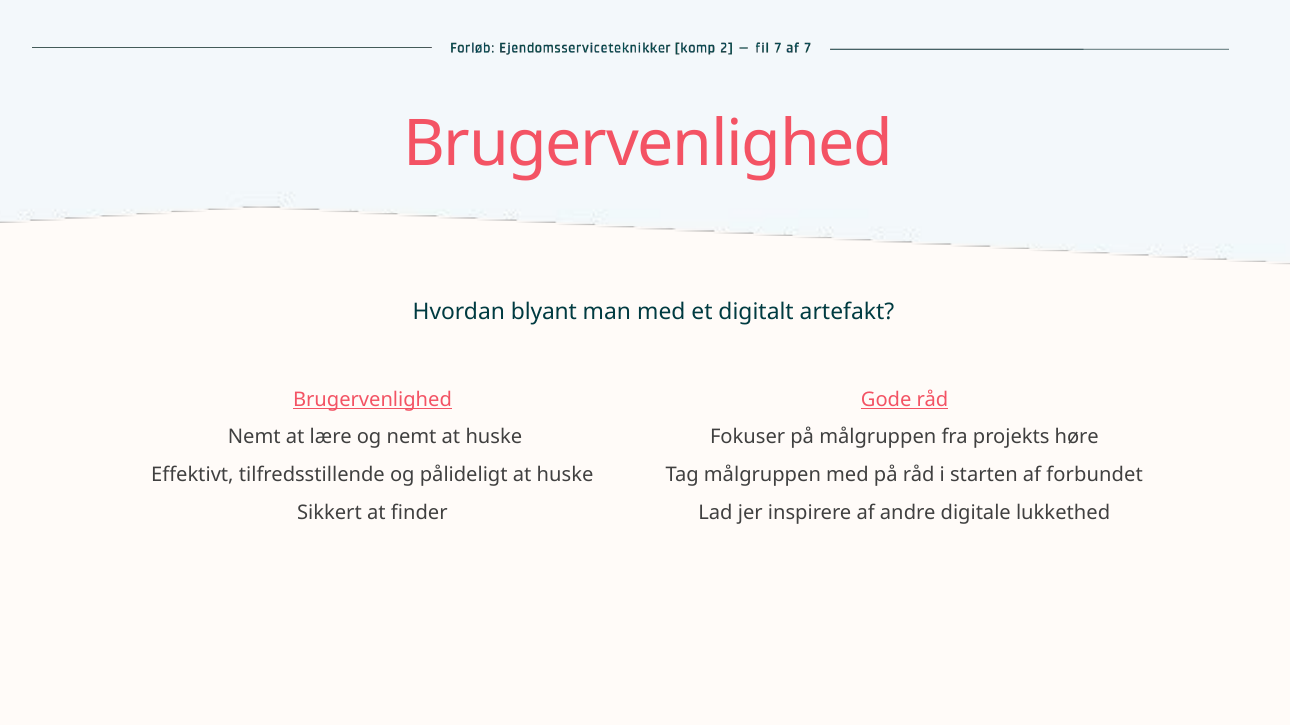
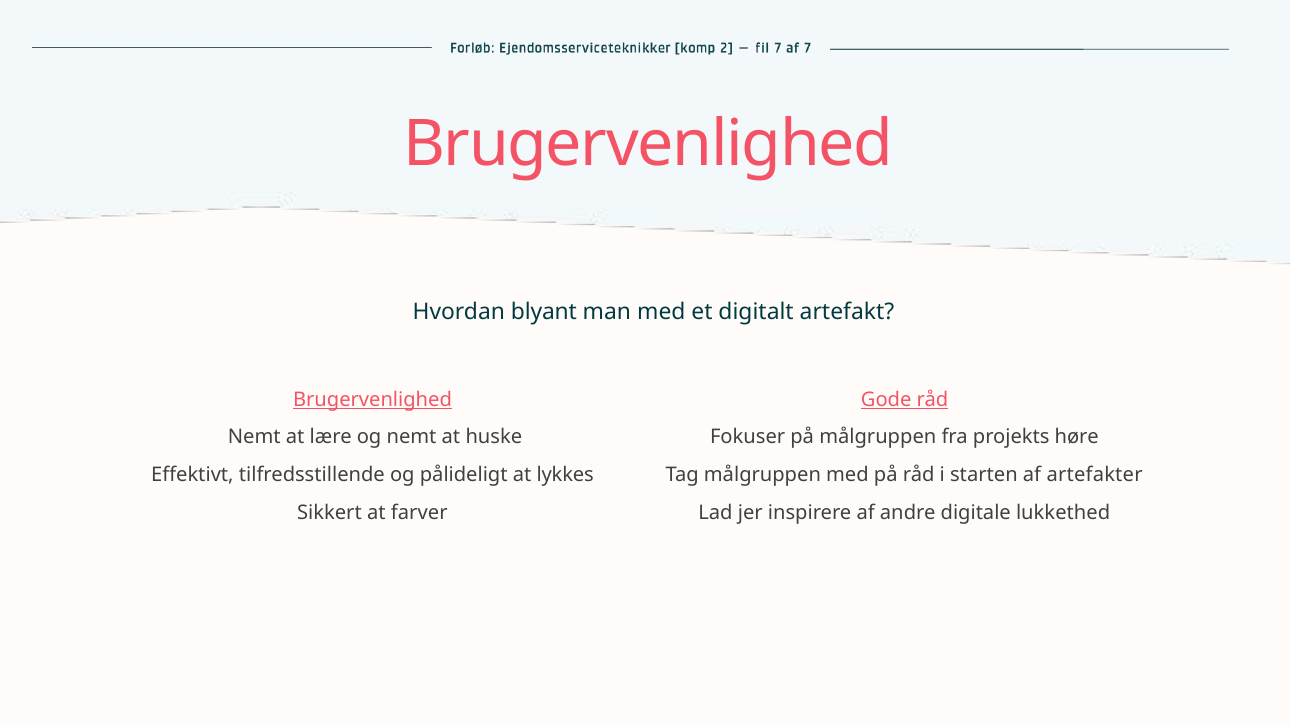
forbundet: forbundet -> artefakter
pålideligt at huske: huske -> lykkes
finder: finder -> farver
